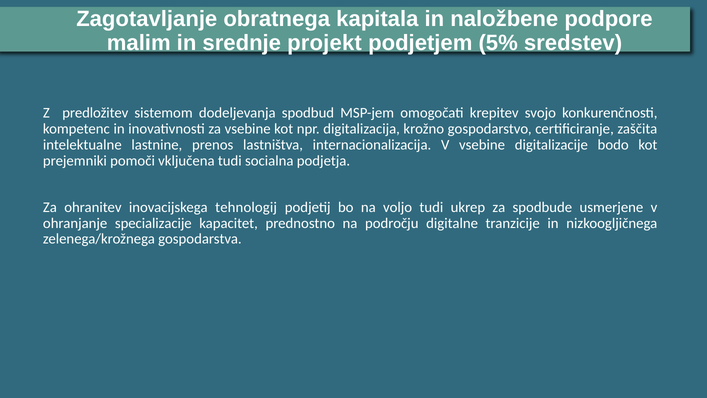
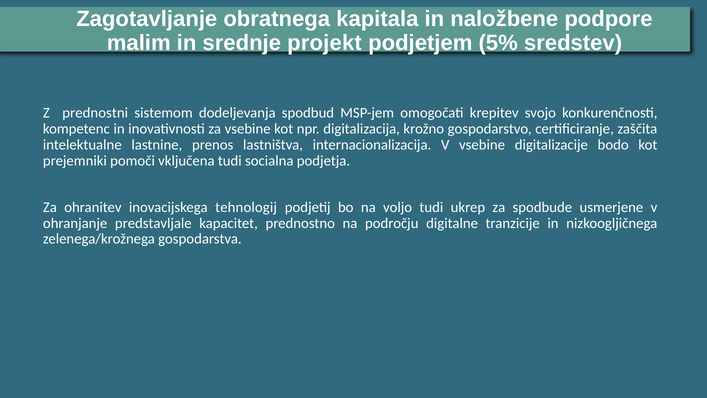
predložitev: predložitev -> prednostni
specializacije: specializacije -> predstavljale
